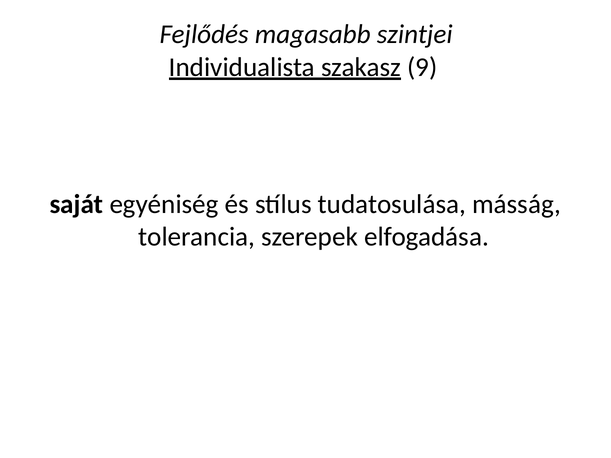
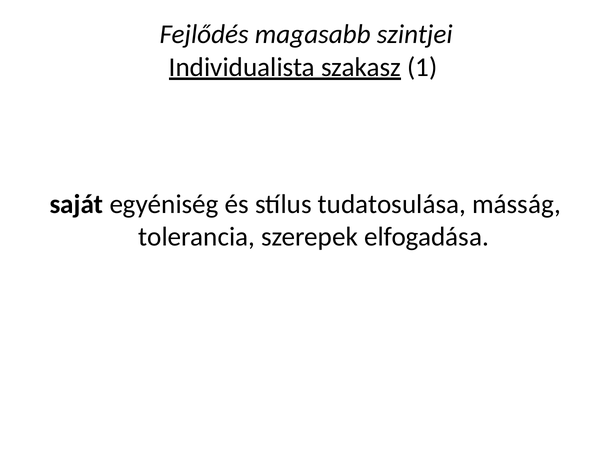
9: 9 -> 1
